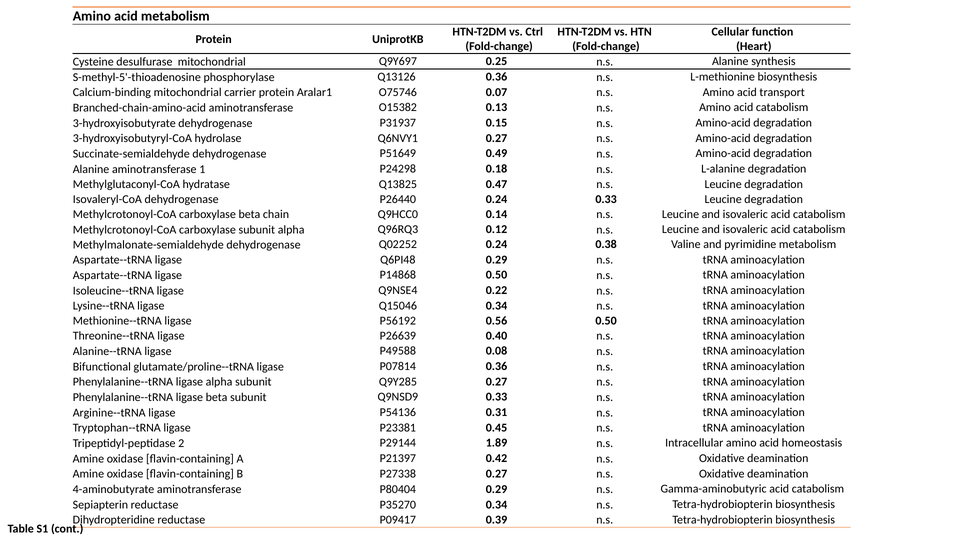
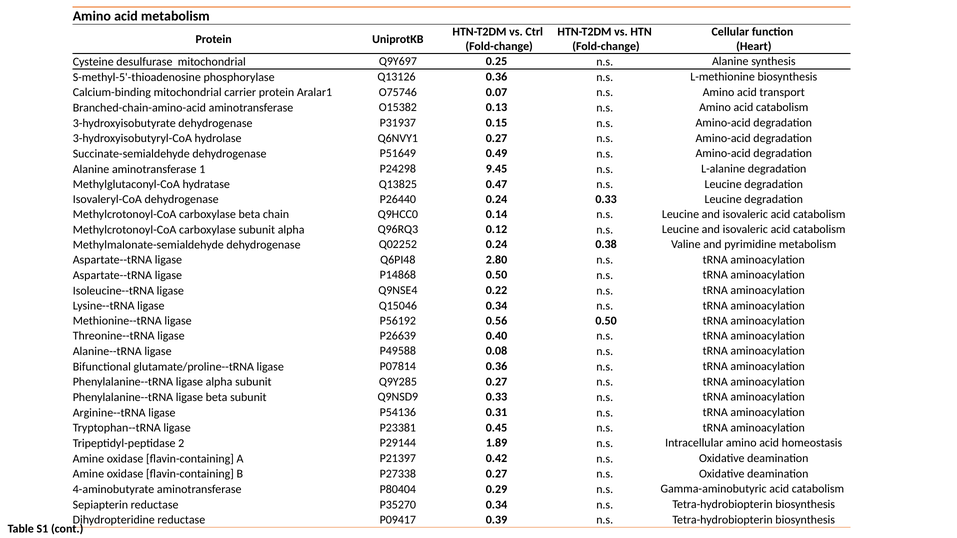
0.18: 0.18 -> 9.45
Q6PI48 0.29: 0.29 -> 2.80
